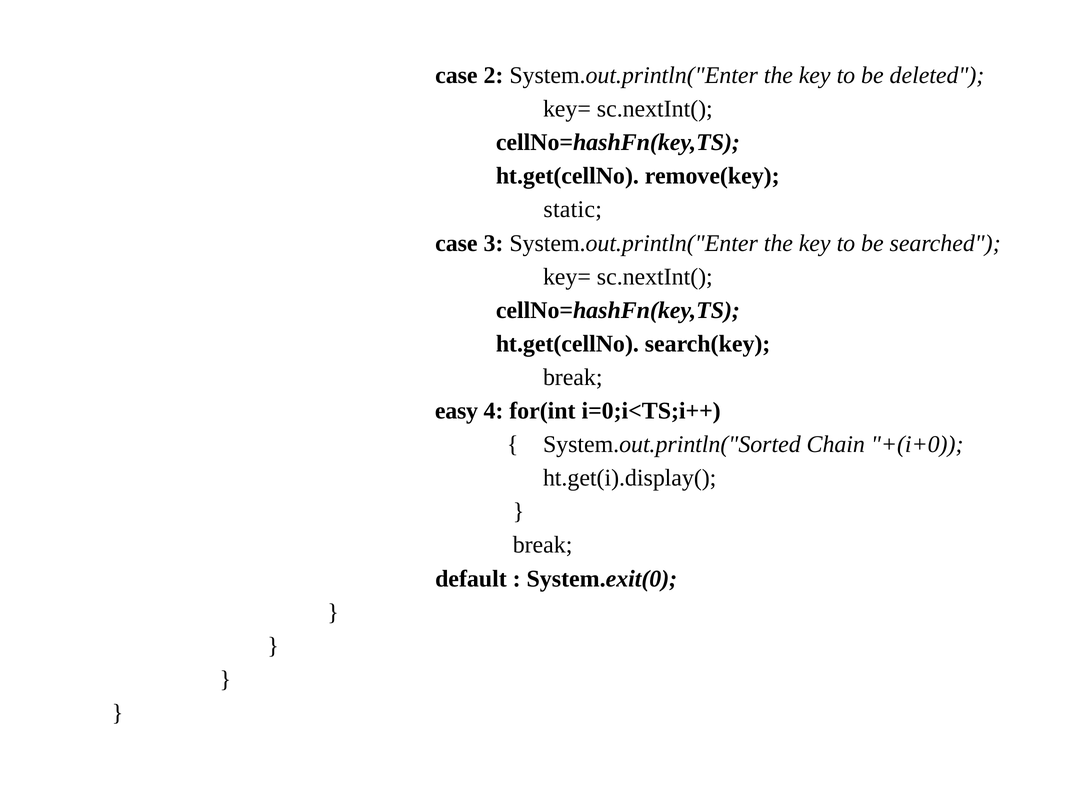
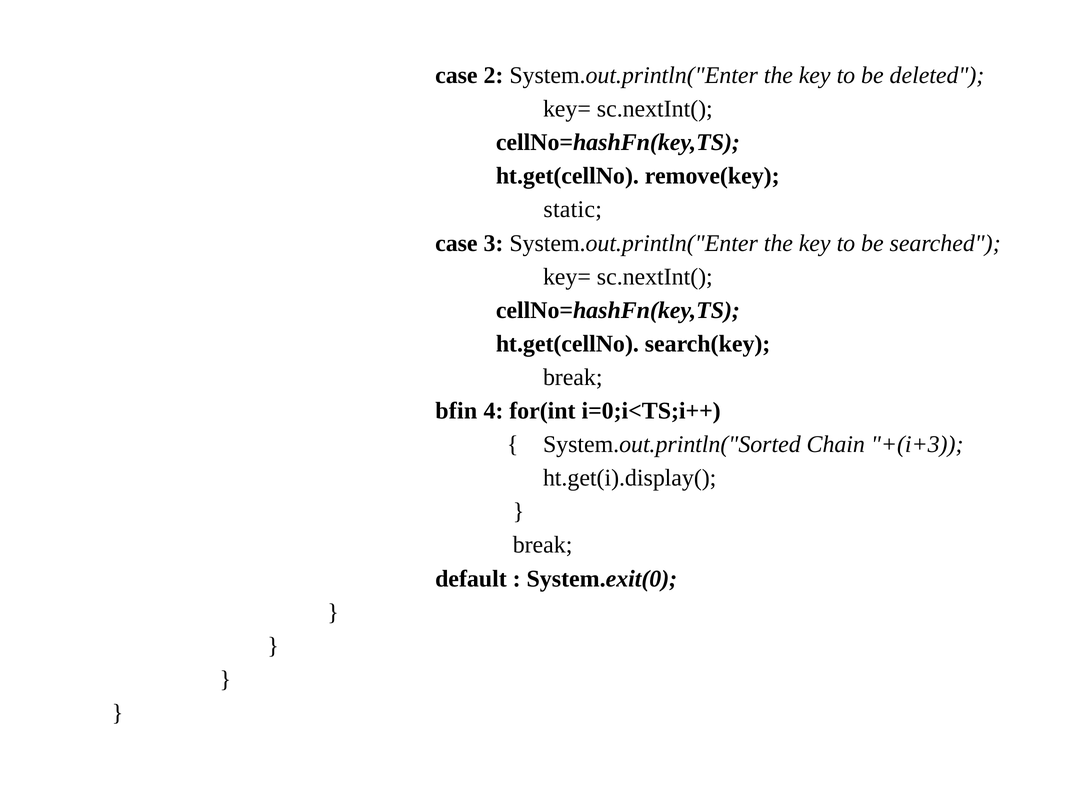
easy: easy -> bfin
+(i+0: +(i+0 -> +(i+3
